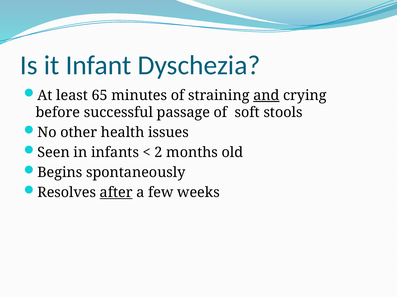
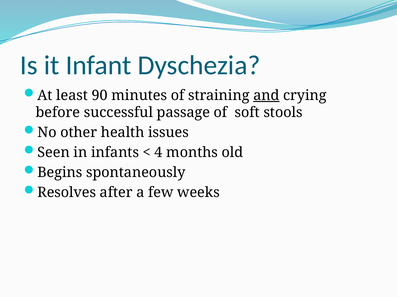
65: 65 -> 90
2: 2 -> 4
after underline: present -> none
